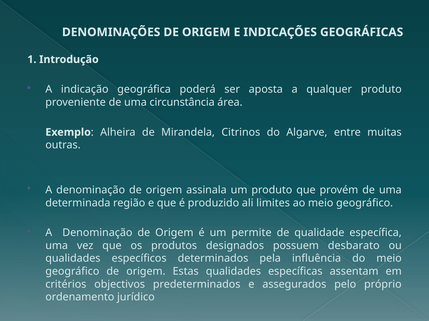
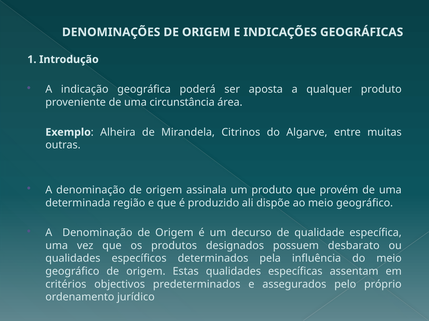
limites: limites -> dispõe
permite: permite -> decurso
